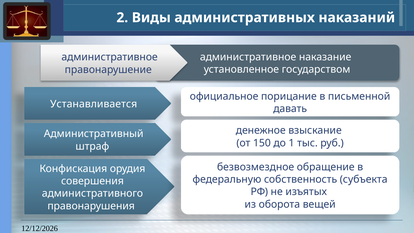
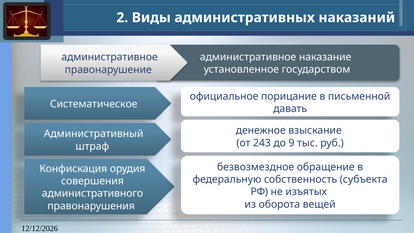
Устанавливается: Устанавливается -> Систематическое
150: 150 -> 243
1: 1 -> 9
